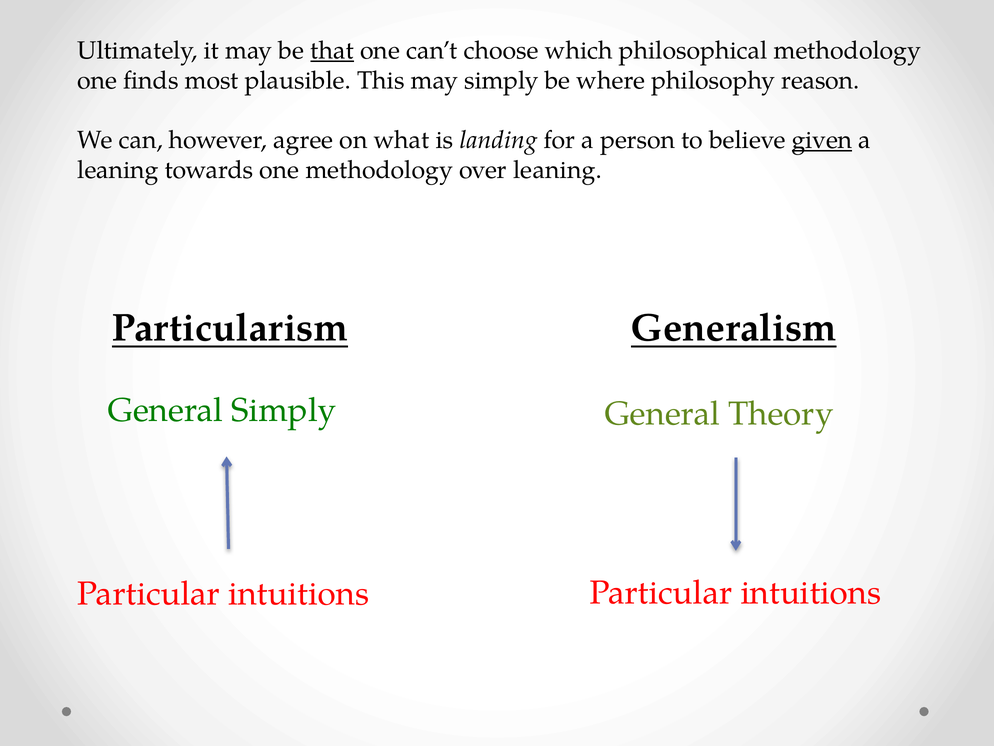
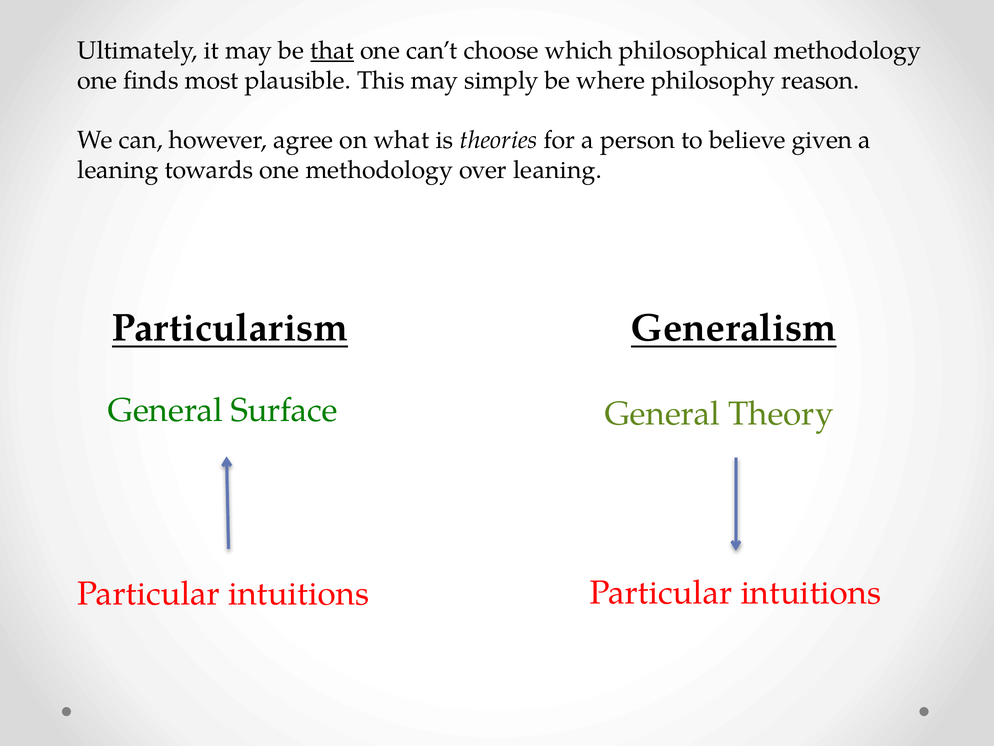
landing: landing -> theories
given underline: present -> none
General Simply: Simply -> Surface
